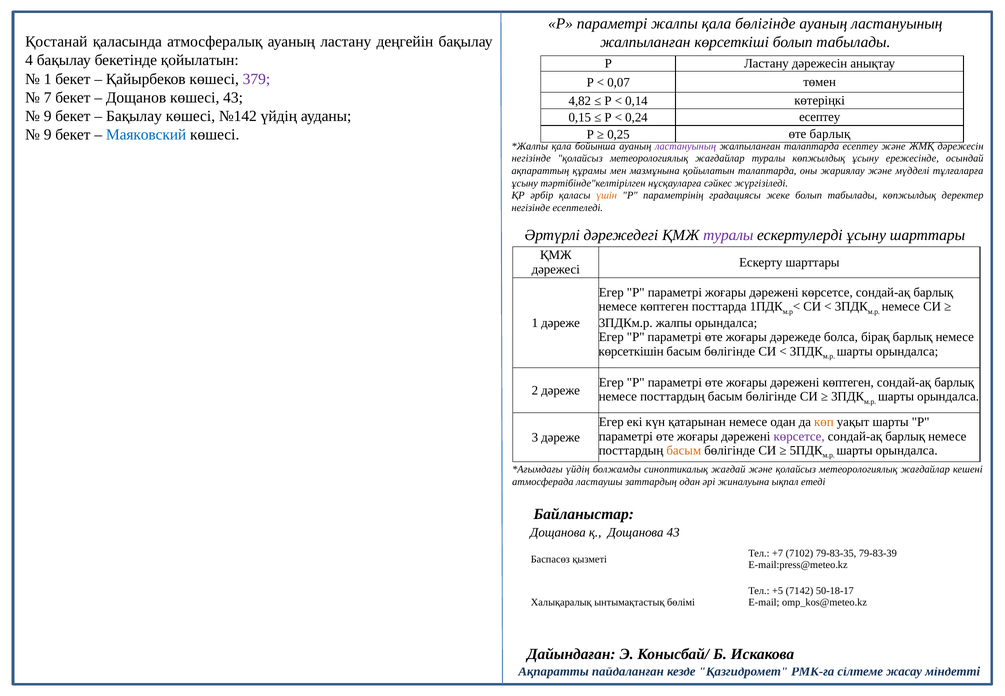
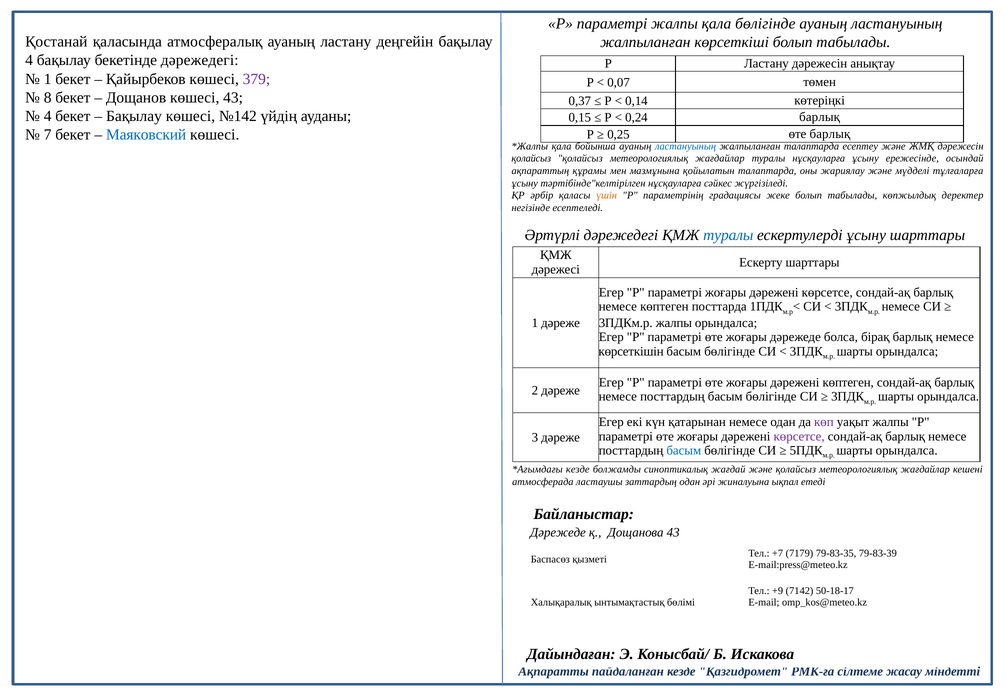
бекетінде қойылатын: қойылатын -> дәрежедегі
7: 7 -> 8
4,82: 4,82 -> 0,37
9 at (48, 116): 9 -> 4
0,24 есептеу: есептеу -> барлық
9 at (48, 135): 9 -> 7
ластануының at (686, 146) colour: purple -> blue
негізінде at (531, 158): негізінде -> қолайсыз
туралы көпжылдық: көпжылдық -> нұсқауларға
туралы at (728, 235) colour: purple -> blue
көп colour: orange -> purple
уақыт шарты: шарты -> жалпы
басым at (684, 450) colour: orange -> blue
үйдің at (578, 469): үйдің -> кезде
Дощанова at (558, 533): Дощанова -> Дәрежеде
7102: 7102 -> 7179
+5: +5 -> +9
